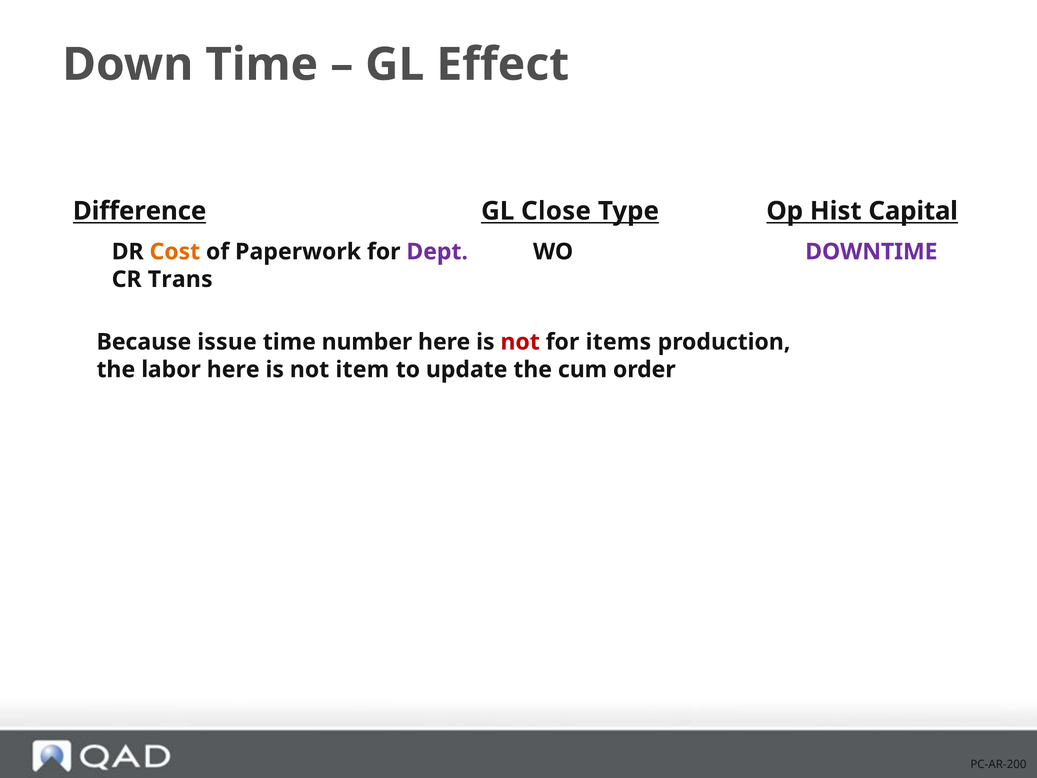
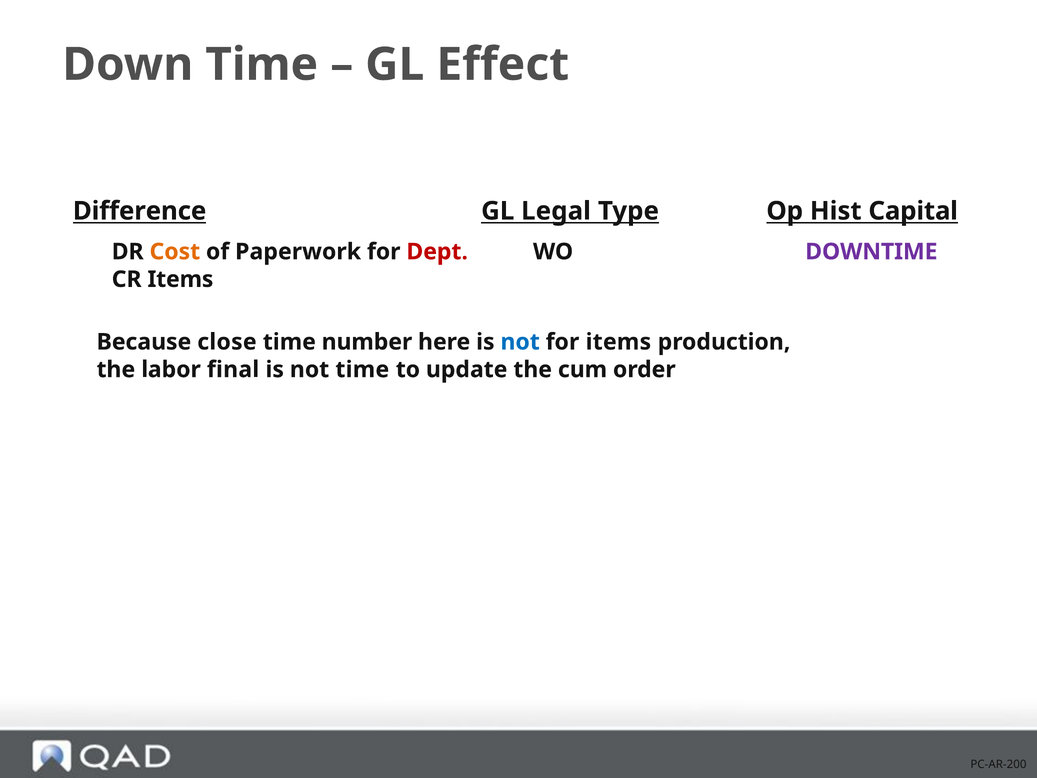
Close: Close -> Legal
Dept colour: purple -> red
CR Trans: Trans -> Items
issue: issue -> close
not at (520, 342) colour: red -> blue
labor here: here -> final
not item: item -> time
